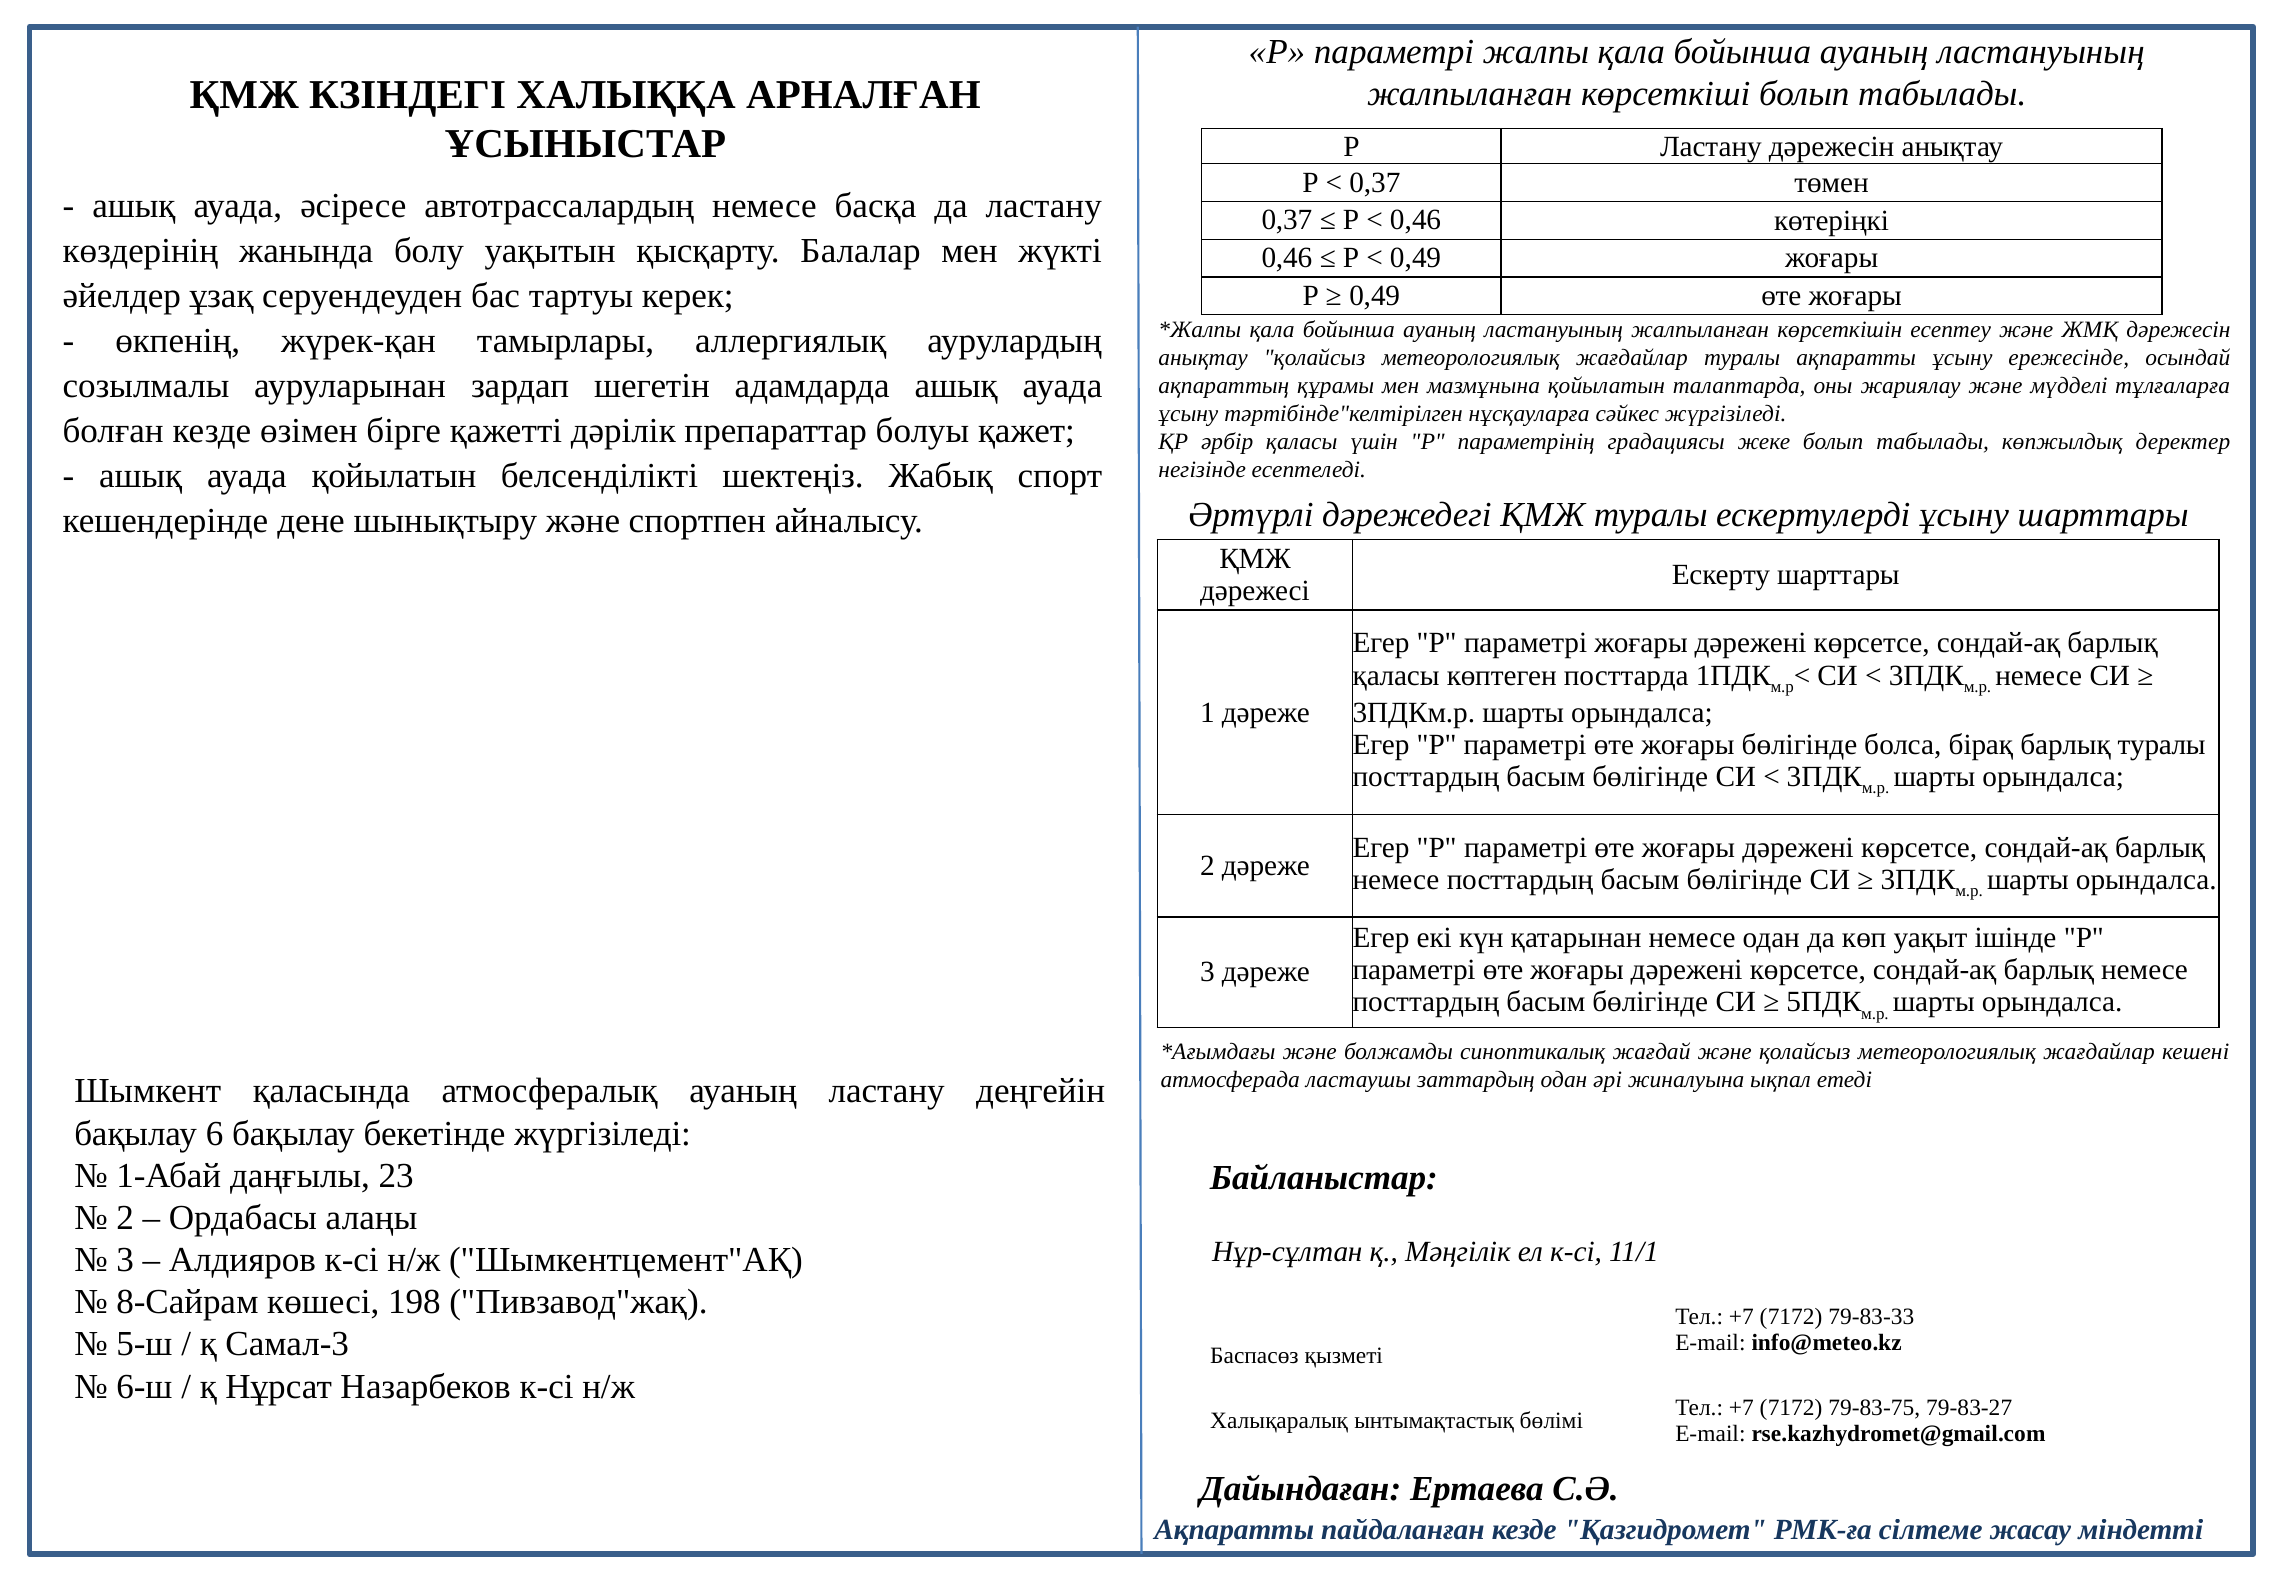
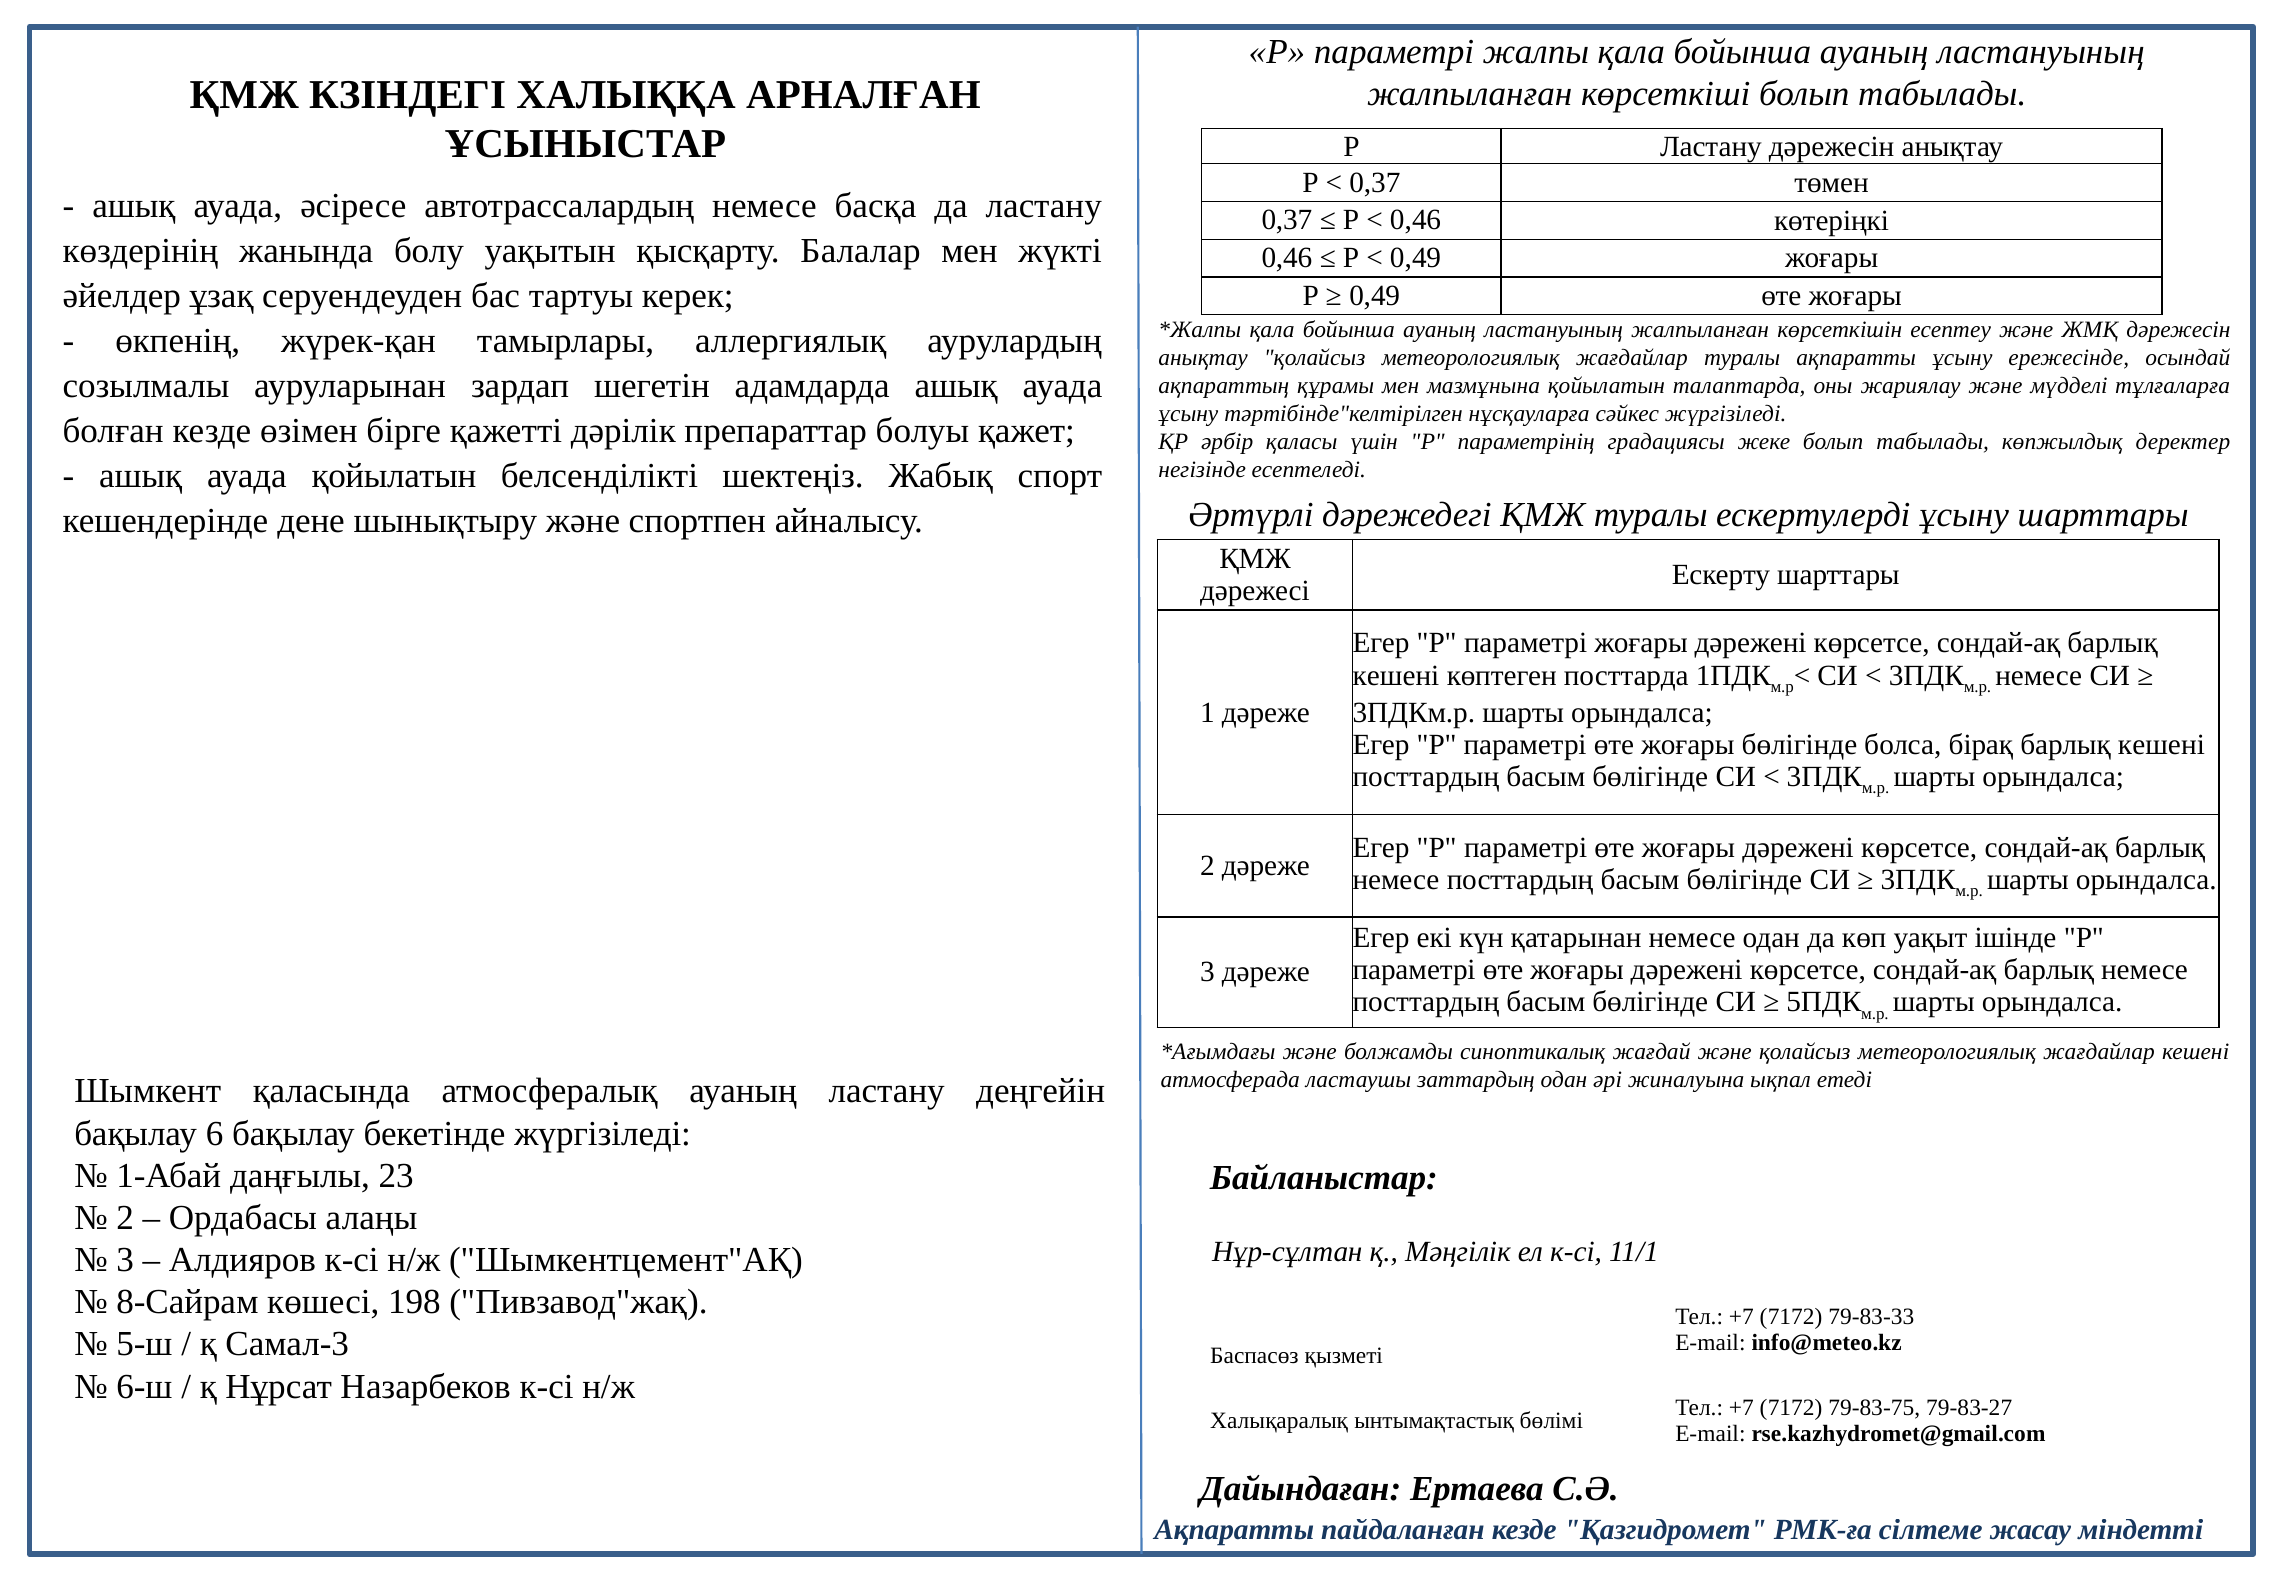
қаласы at (1396, 675): қаласы -> кешені
бірақ барлық туралы: туралы -> кешені
